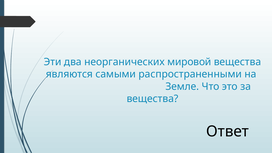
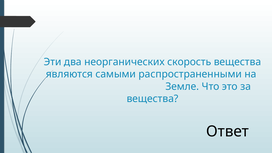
мировой: мировой -> скорость
